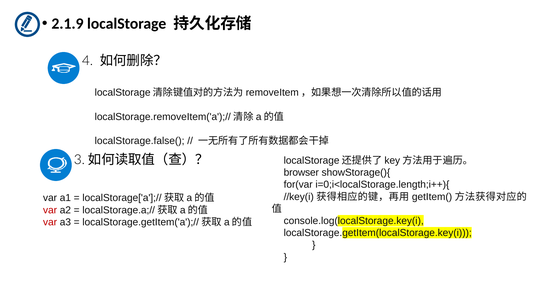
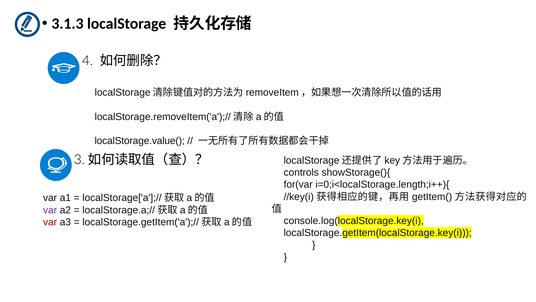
2.1.9: 2.1.9 -> 3.1.3
localStorage.false(: localStorage.false( -> localStorage.value(
browser: browser -> controls
var at (50, 210) colour: red -> purple
